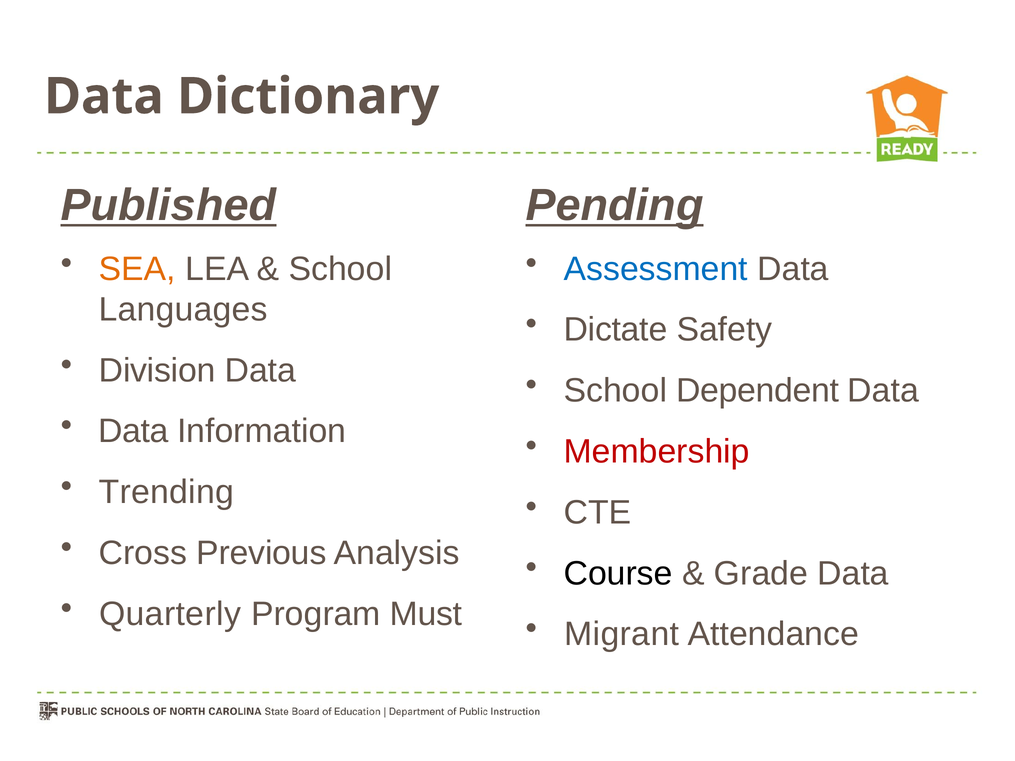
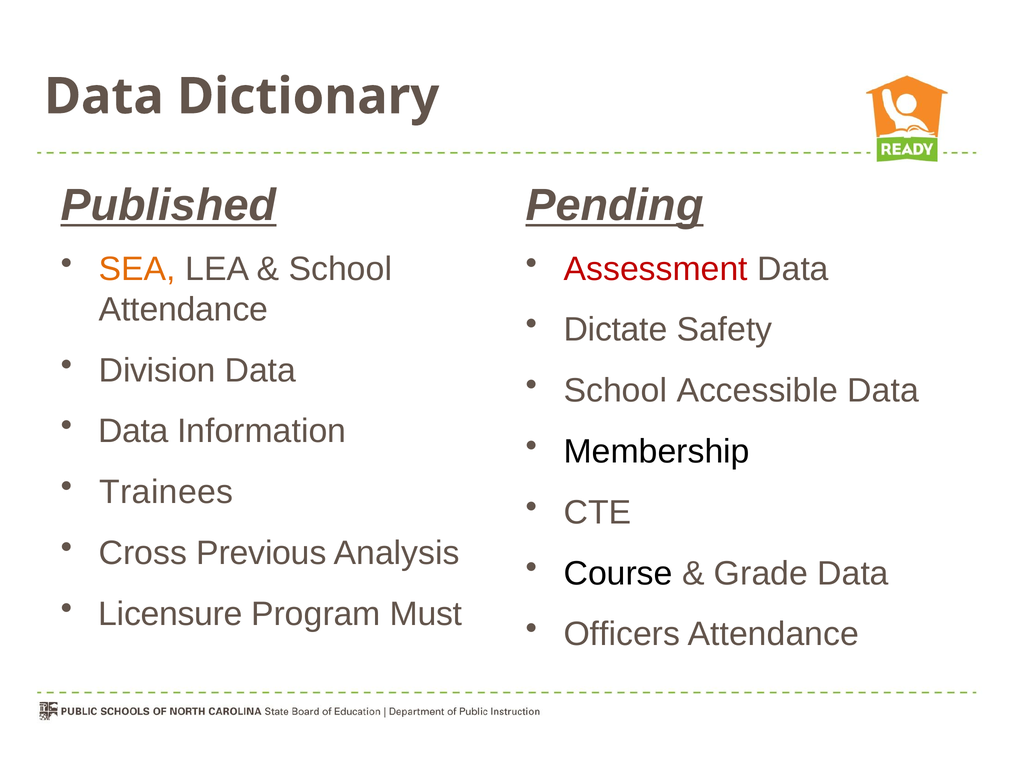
Assessment colour: blue -> red
Languages at (183, 310): Languages -> Attendance
Dependent: Dependent -> Accessible
Membership colour: red -> black
Trending: Trending -> Trainees
Quarterly: Quarterly -> Licensure
Migrant: Migrant -> Officers
